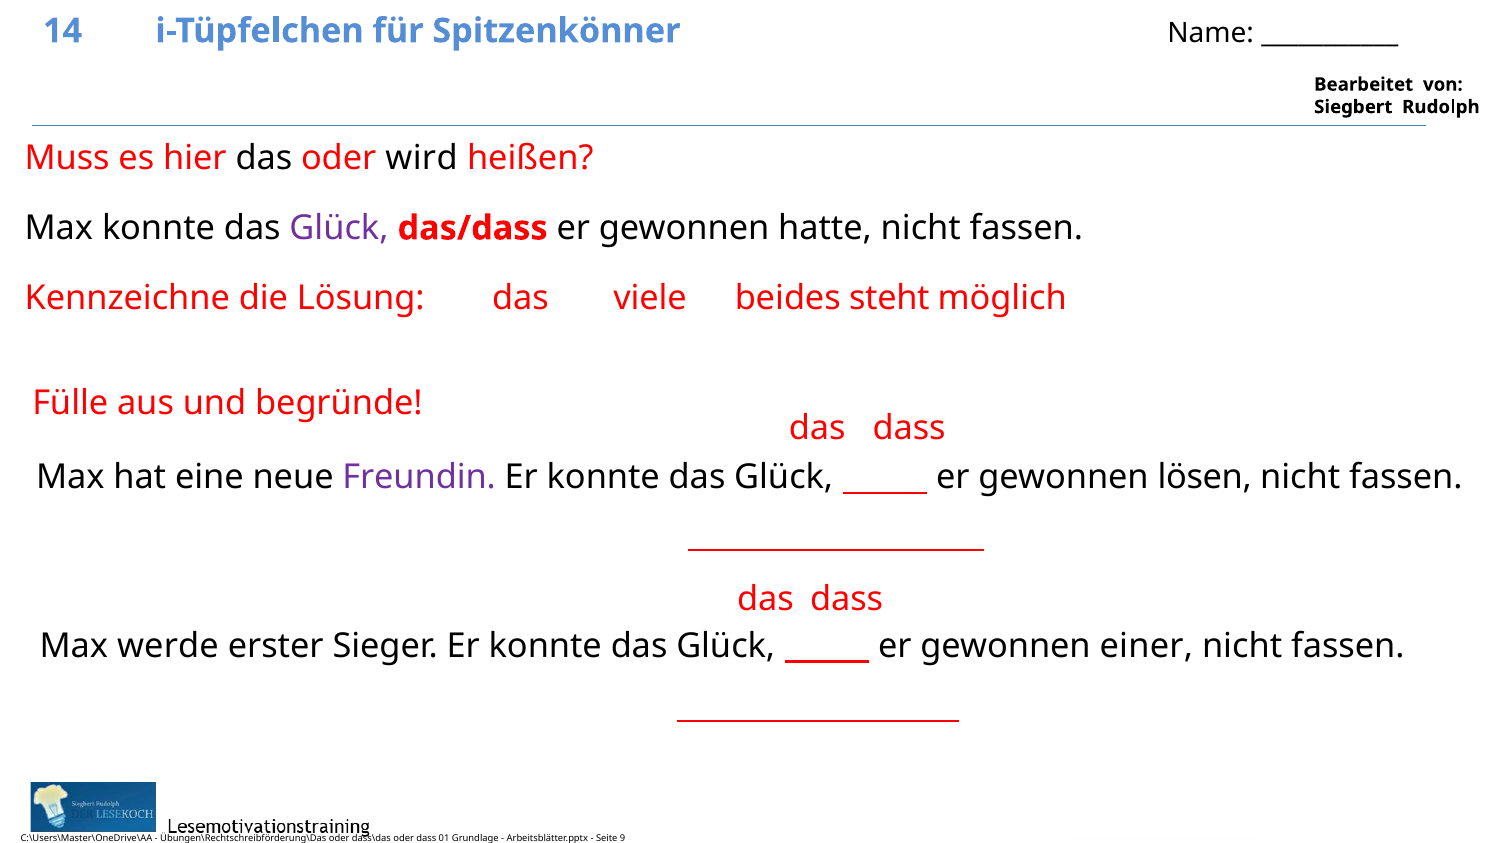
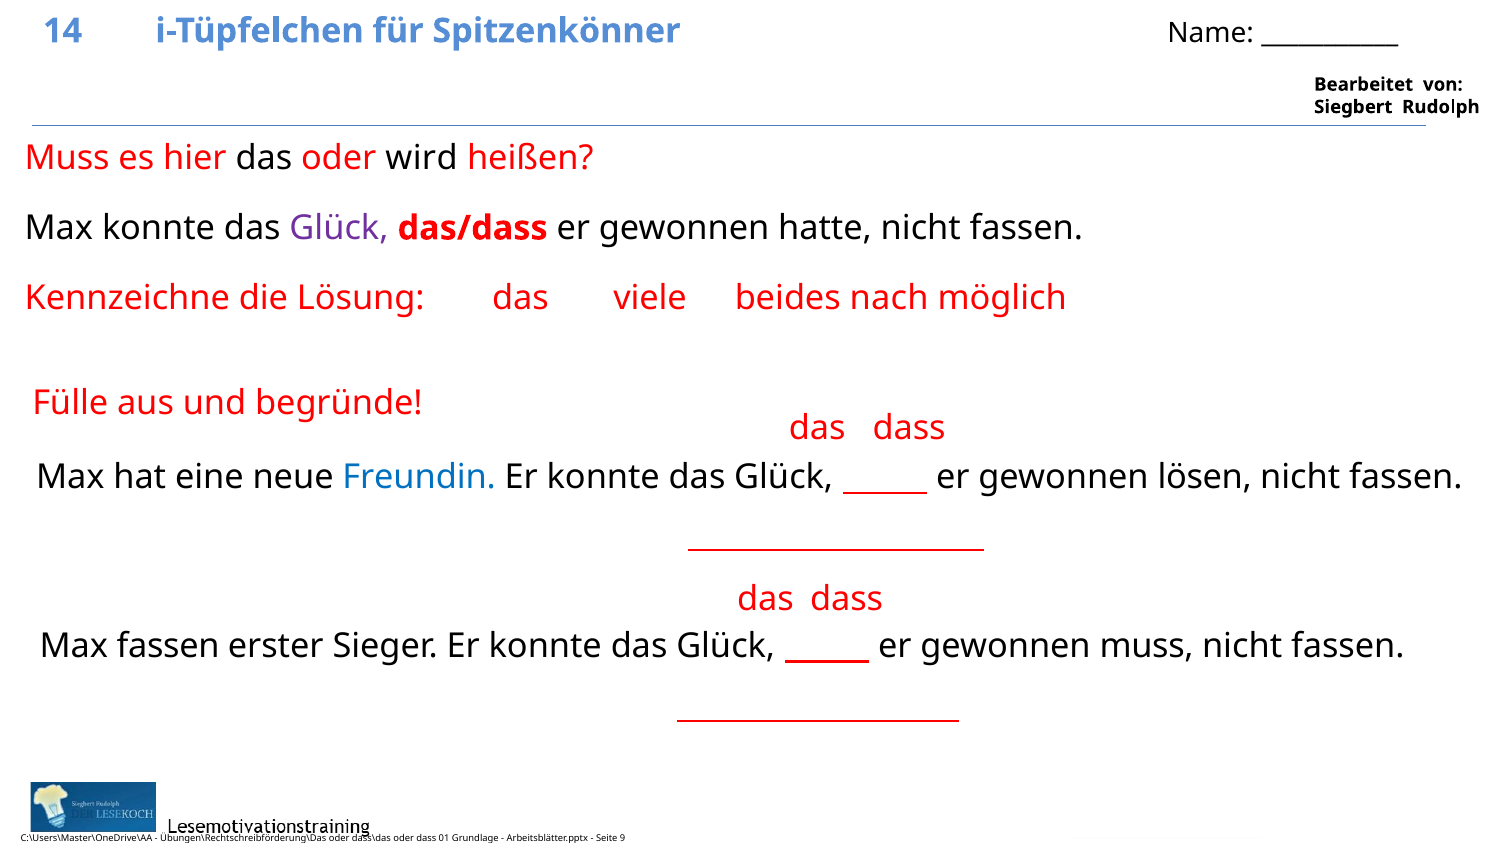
steht: steht -> nach
Freundin colour: purple -> blue
Max werde: werde -> fassen
gewonnen einer: einer -> muss
